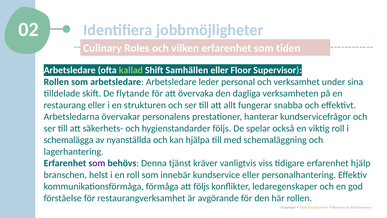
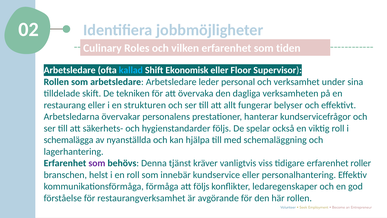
kallad colour: light green -> light blue
Samhällen: Samhällen -> Ekonomisk
flytande: flytande -> tekniken
snabba: snabba -> belyser
hjälp: hjälp -> roller
